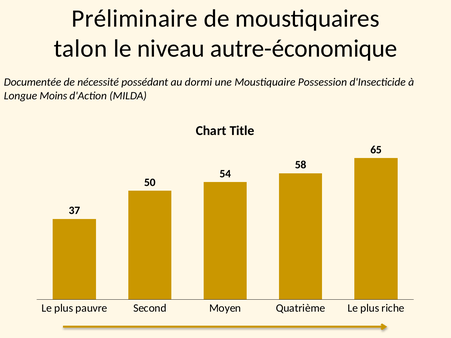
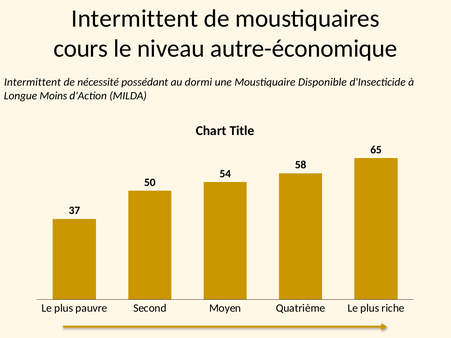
Préliminaire at (135, 18): Préliminaire -> Intermittent
talon: talon -> cours
Documentée at (33, 82): Documentée -> Intermittent
Possession: Possession -> Disponible
